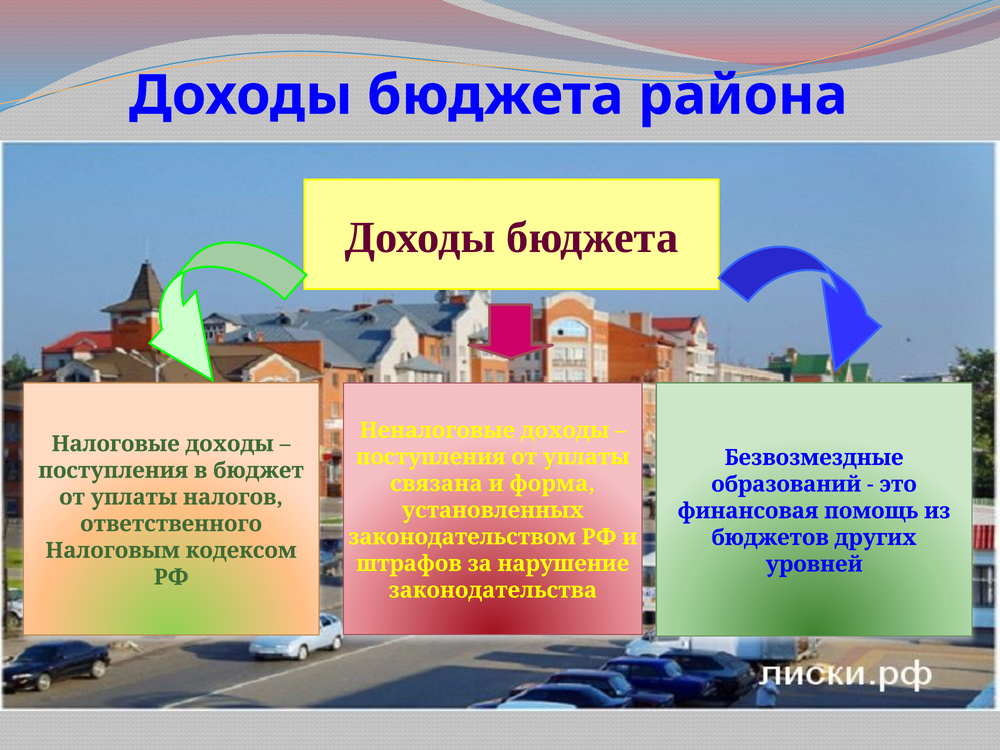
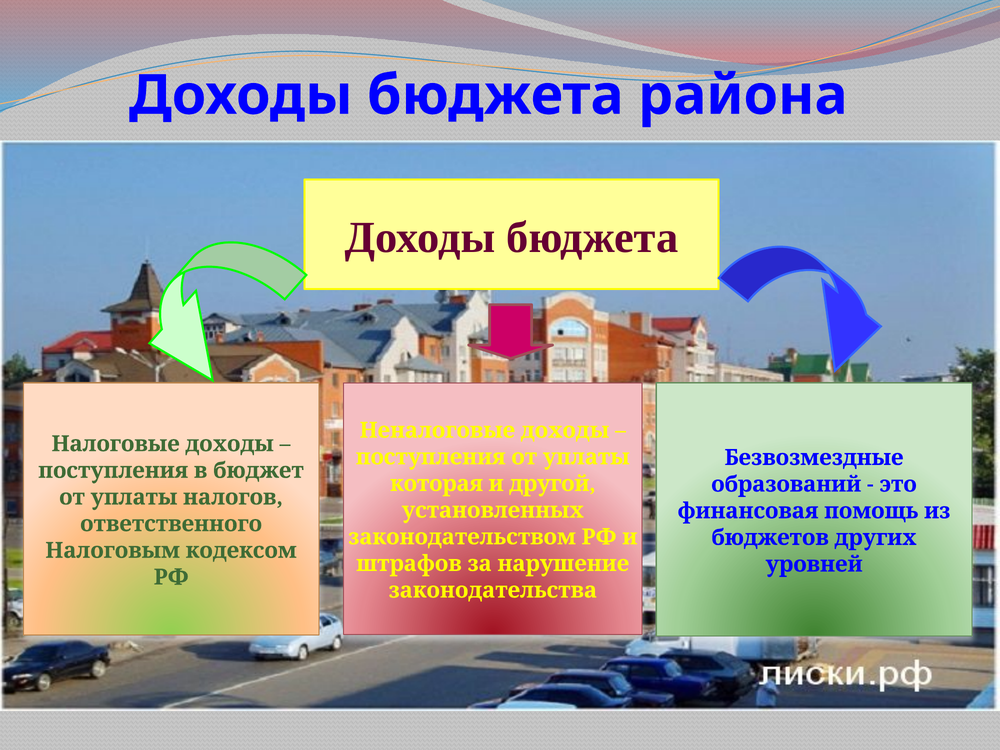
связана: связана -> которая
форма: форма -> другой
